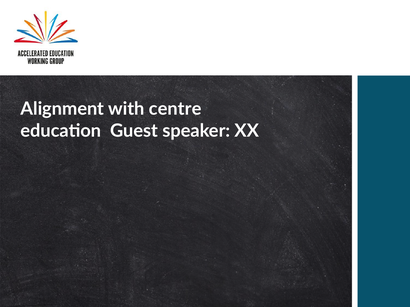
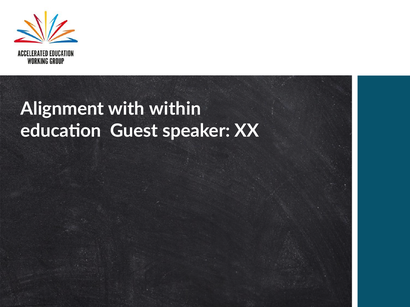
centre: centre -> within
